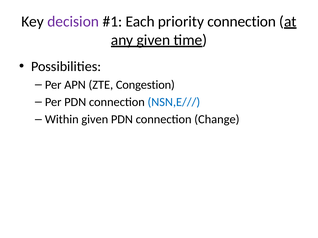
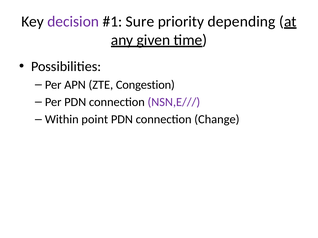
Each: Each -> Sure
priority connection: connection -> depending
NSN,E/// colour: blue -> purple
Within given: given -> point
